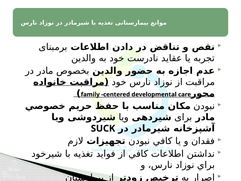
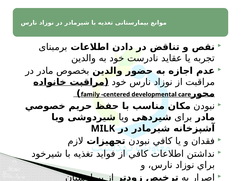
SUCK: SUCK -> MILK
